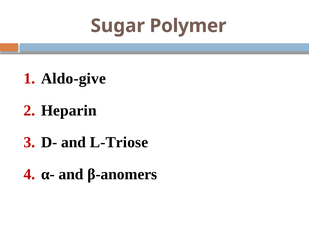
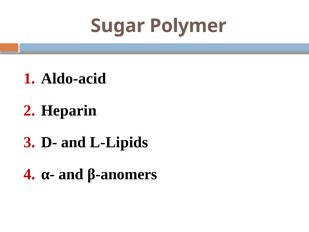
Aldo-give: Aldo-give -> Aldo-acid
L-Triose: L-Triose -> L-Lipids
